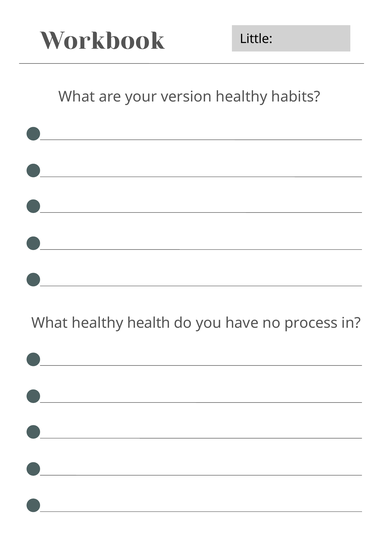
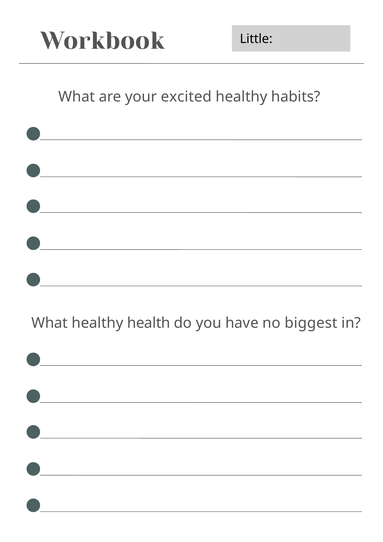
version: version -> excited
process: process -> biggest
